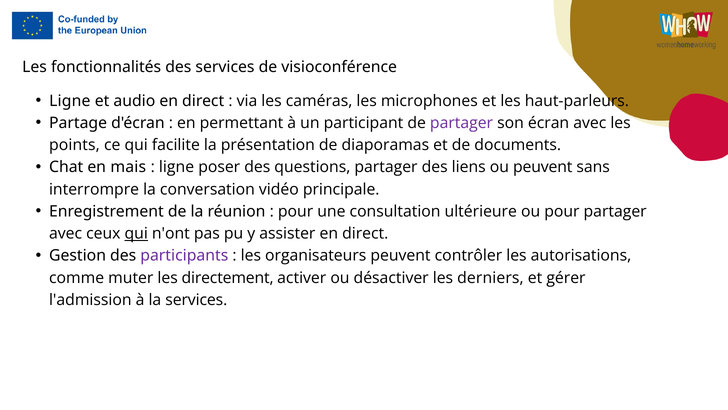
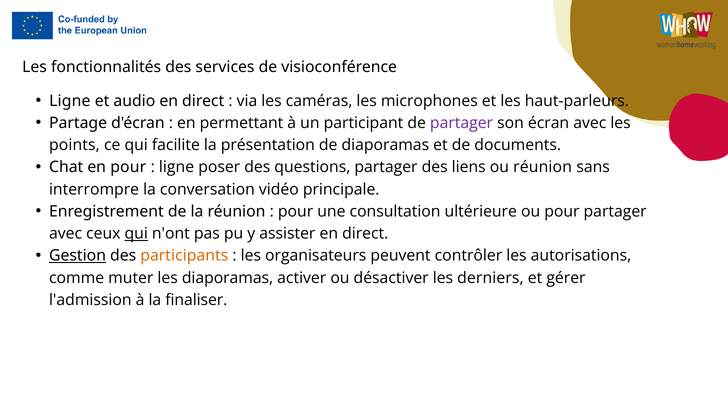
en mais: mais -> pour
ou peuvent: peuvent -> réunion
Gestion underline: none -> present
participants colour: purple -> orange
les directement: directement -> diaporamas
la services: services -> finaliser
